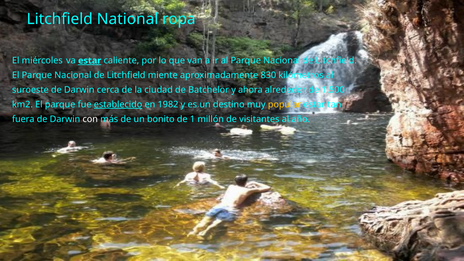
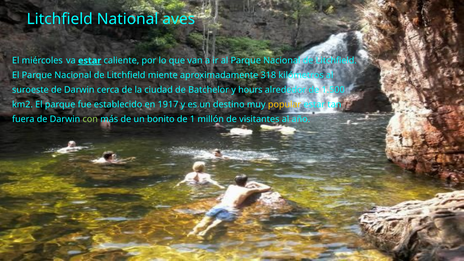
ropa: ropa -> aves
830: 830 -> 318
ahora: ahora -> hours
establecido underline: present -> none
1982: 1982 -> 1917
con colour: white -> light green
